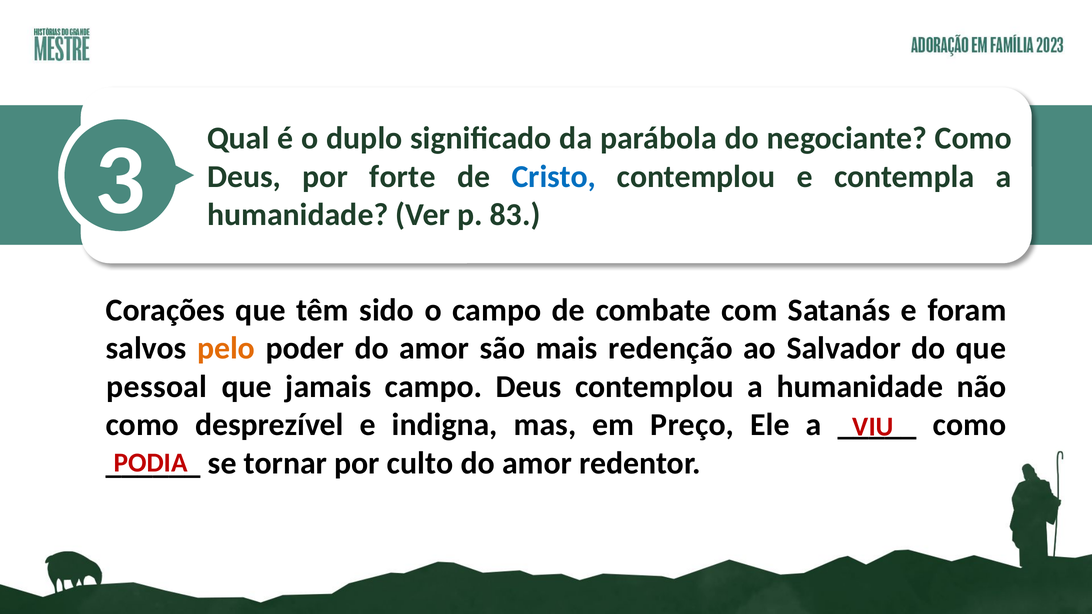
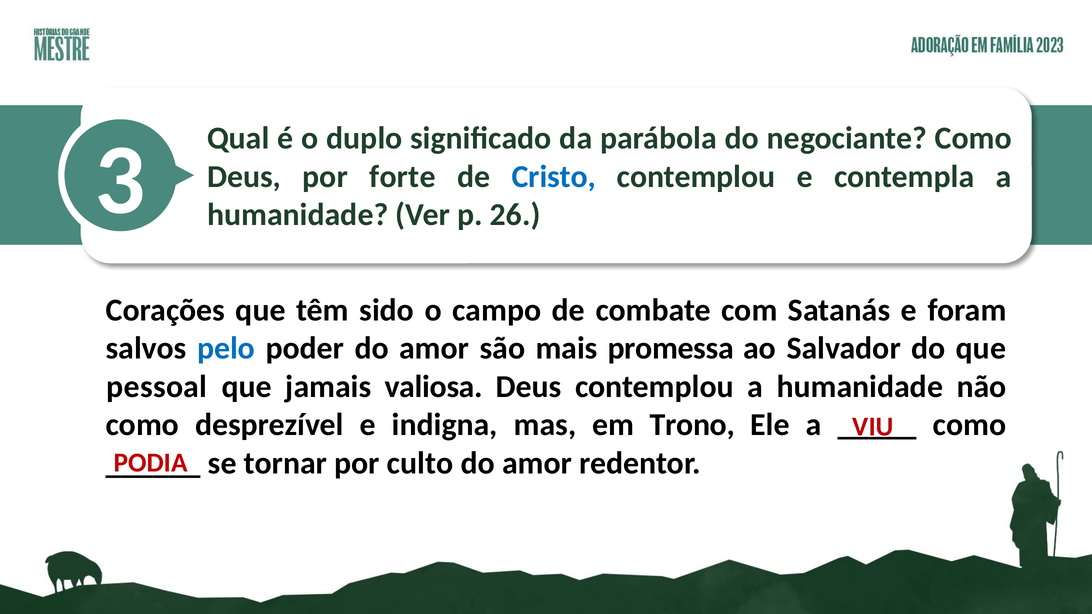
83: 83 -> 26
pelo colour: orange -> blue
redenção: redenção -> promessa
jamais campo: campo -> valiosa
Preço: Preço -> Trono
